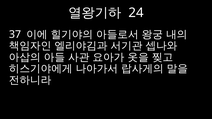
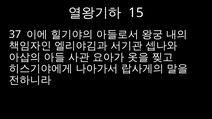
24: 24 -> 15
